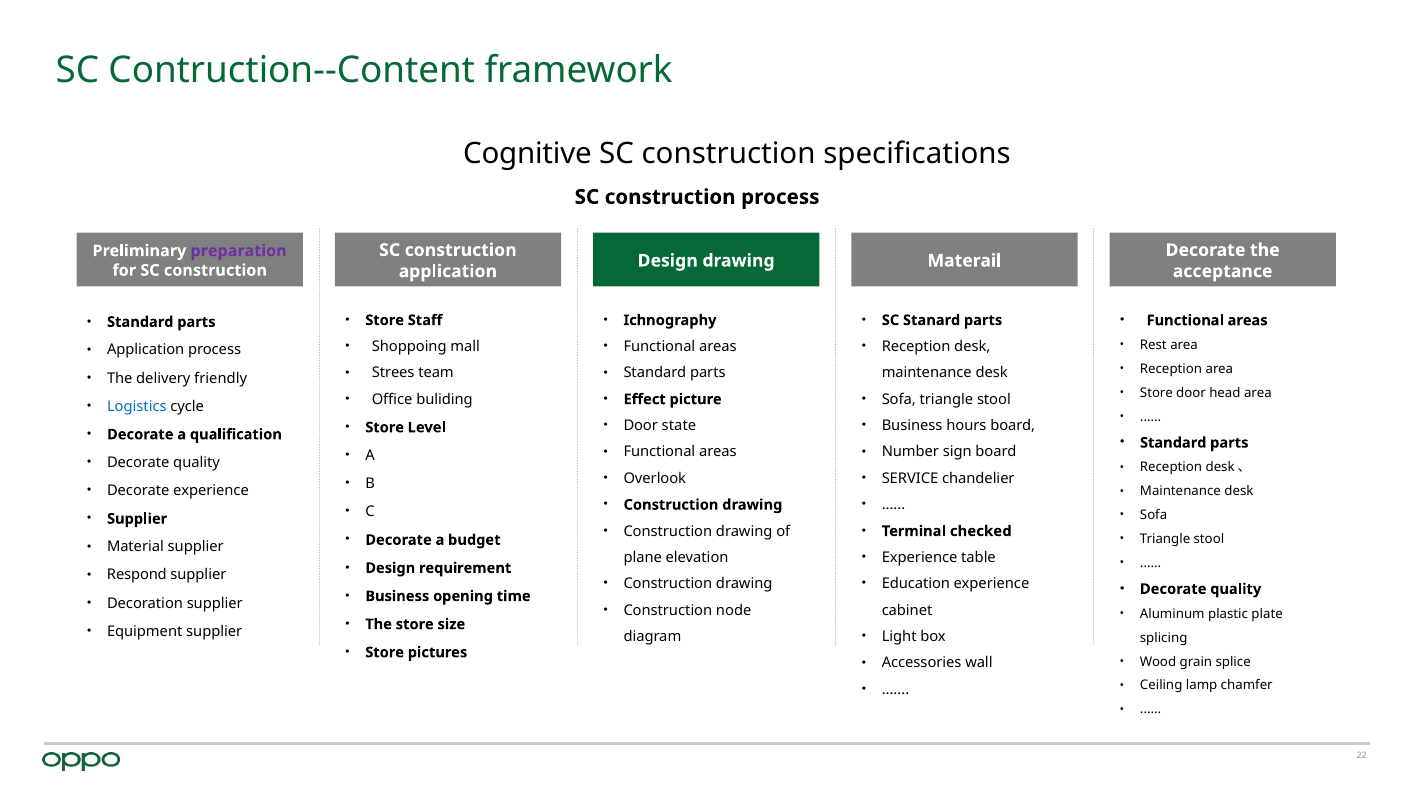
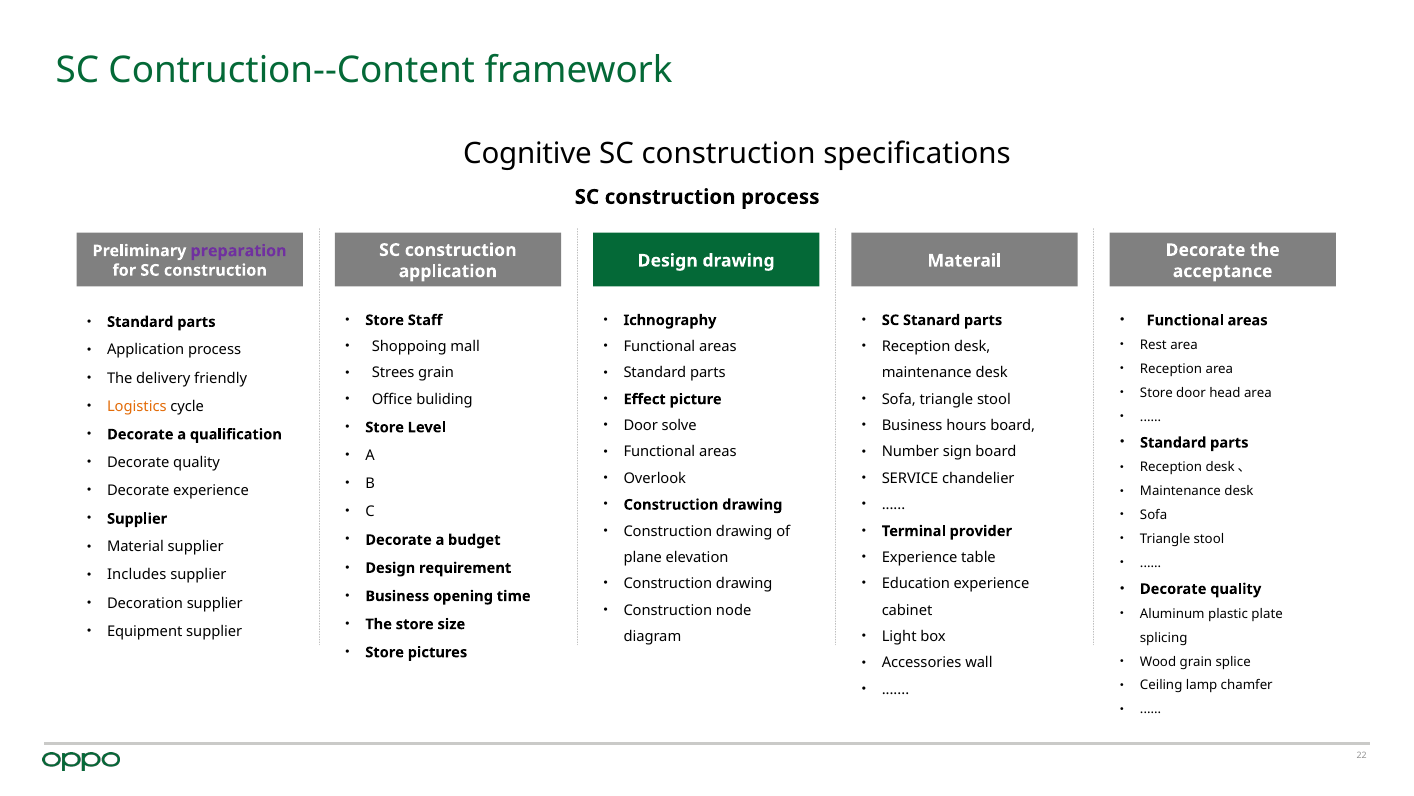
Strees team: team -> grain
Logistics colour: blue -> orange
state: state -> solve
checked: checked -> provider
Respond: Respond -> Includes
